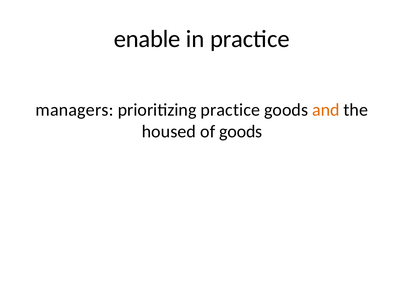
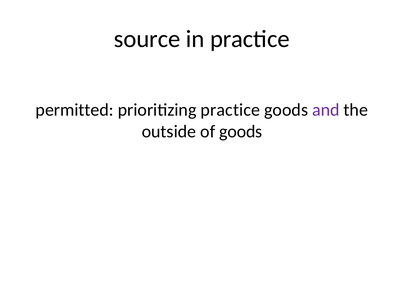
enable: enable -> source
managers: managers -> permitted
and colour: orange -> purple
housed: housed -> outside
